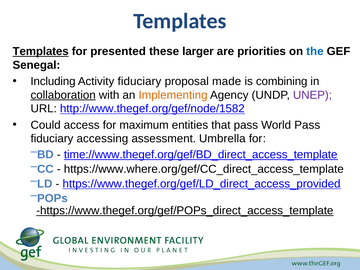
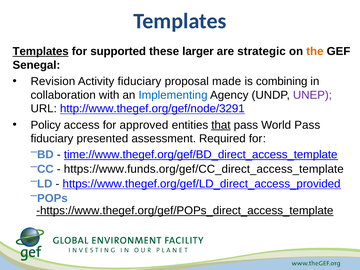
presented: presented -> supported
priorities: priorities -> strategic
the colour: blue -> orange
Including: Including -> Revision
collaboration underline: present -> none
Implementing colour: orange -> blue
http://www.thegef.org/gef/node/1582: http://www.thegef.org/gef/node/1582 -> http://www.thegef.org/gef/node/3291
Could: Could -> Policy
maximum: maximum -> approved
that underline: none -> present
accessing: accessing -> presented
Umbrella: Umbrella -> Required
https://www.where.org/gef/CC_direct_access_template: https://www.where.org/gef/CC_direct_access_template -> https://www.funds.org/gef/CC_direct_access_template
